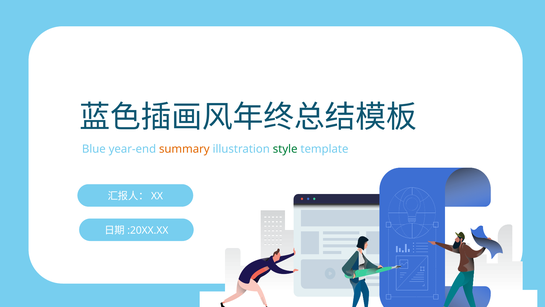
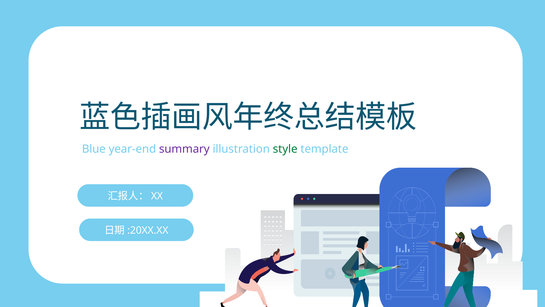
summary colour: orange -> purple
